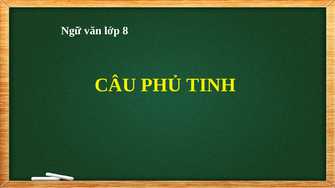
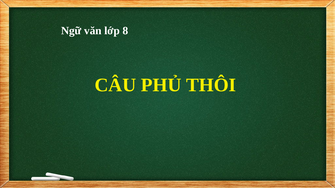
TINH: TINH -> THÔI
